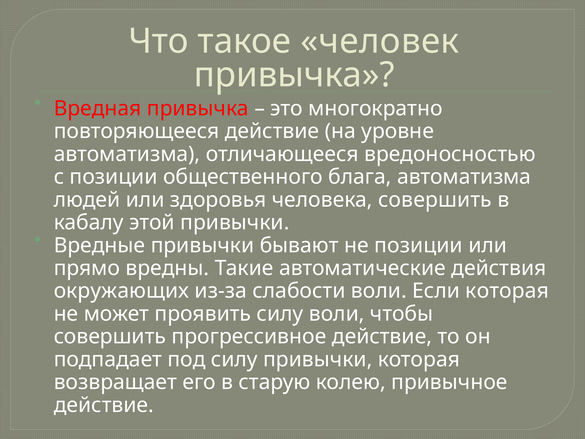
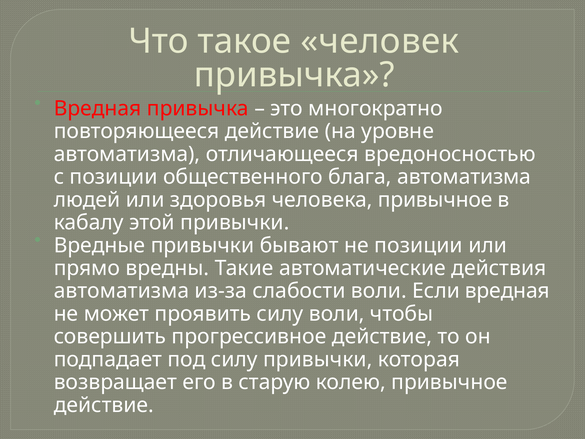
человека совершить: совершить -> привычное
окружающих at (121, 291): окружающих -> автоматизма
Если которая: которая -> вредная
